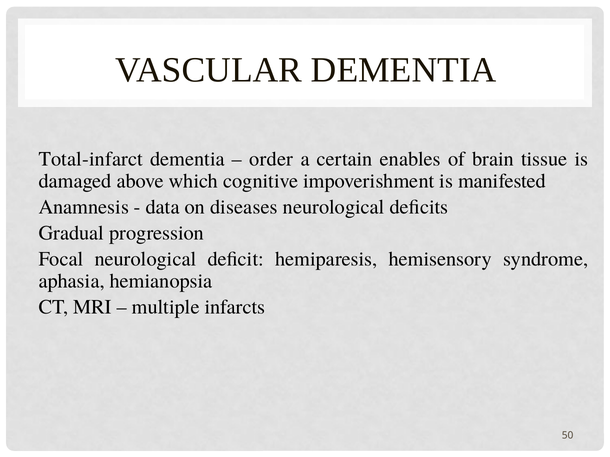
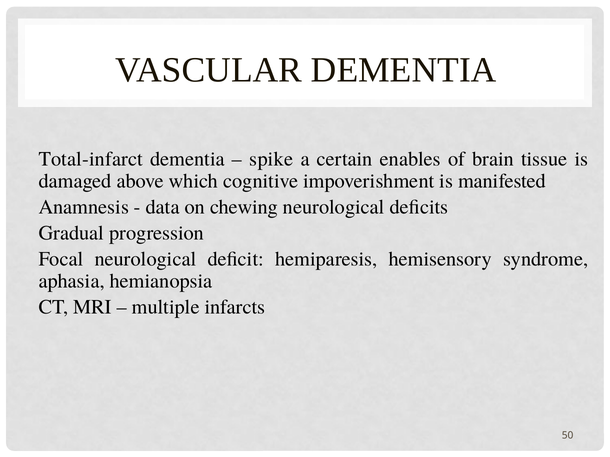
order: order -> spike
diseases: diseases -> chewing
